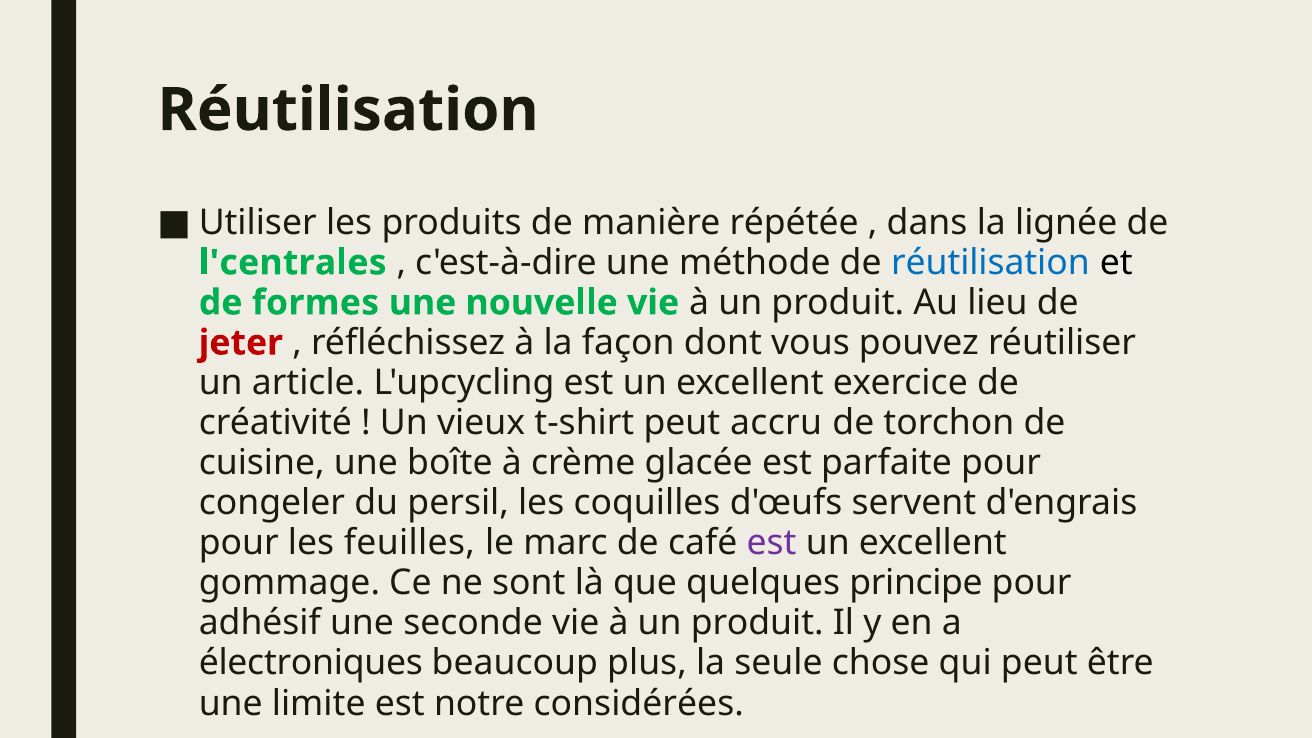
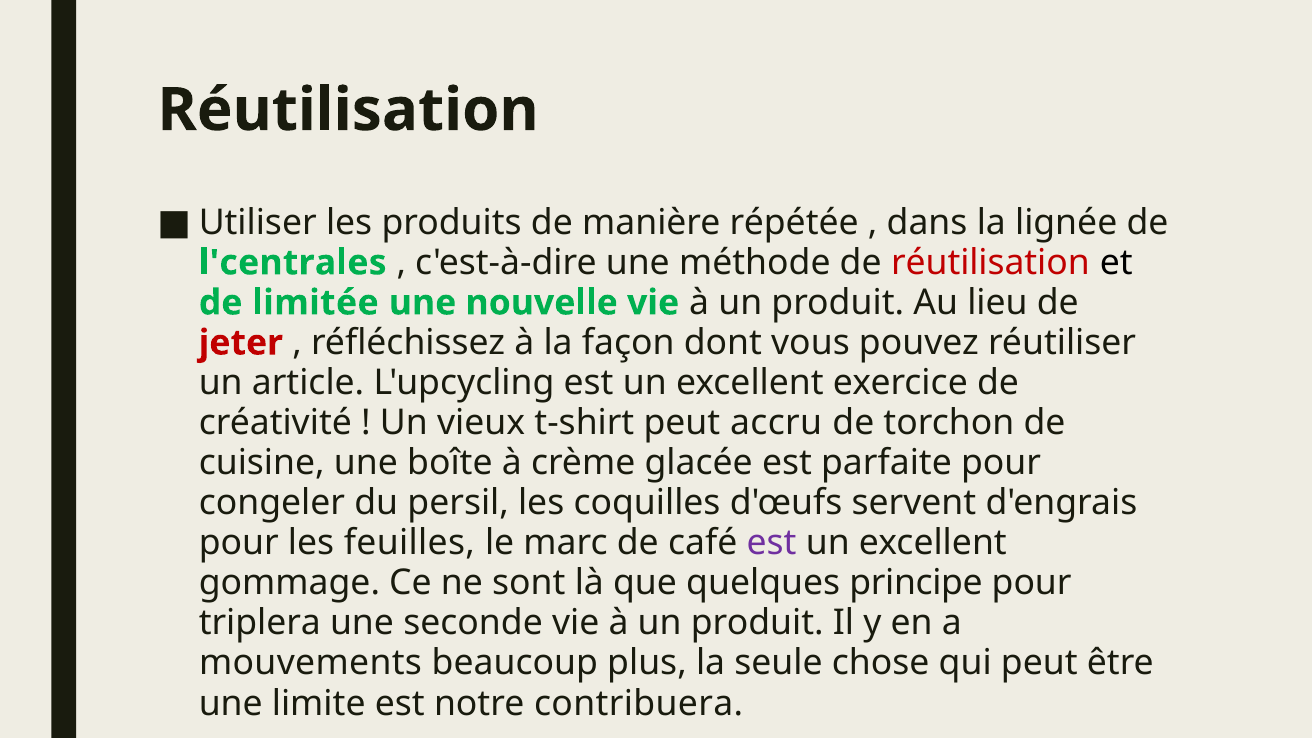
réutilisation at (990, 263) colour: blue -> red
formes: formes -> limitée
adhésif: adhésif -> triplera
électroniques: électroniques -> mouvements
considérées: considérées -> contribuera
